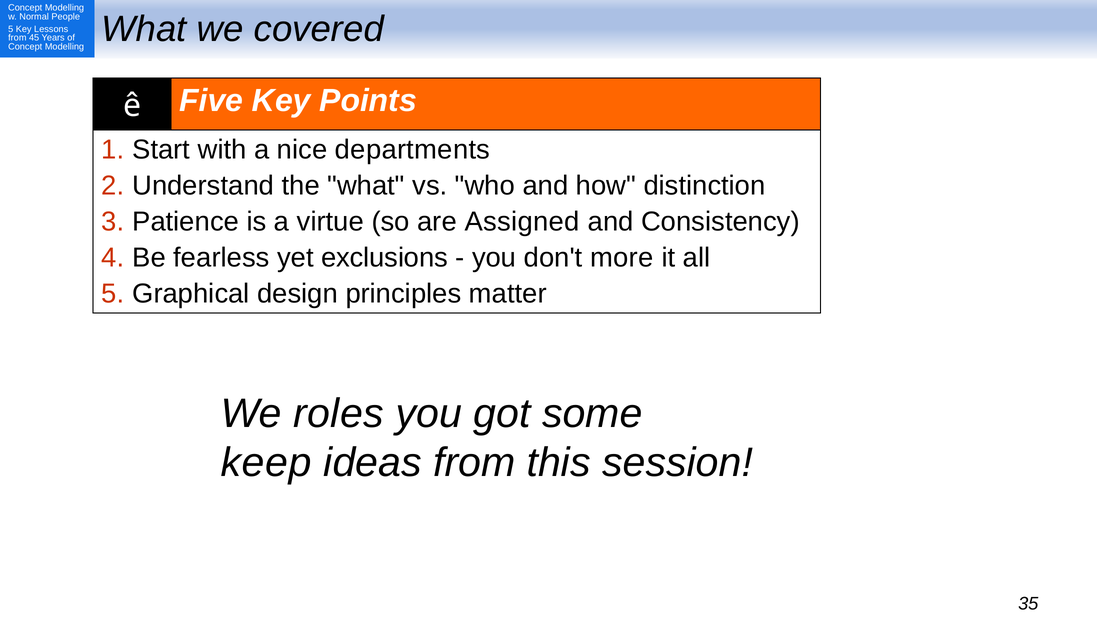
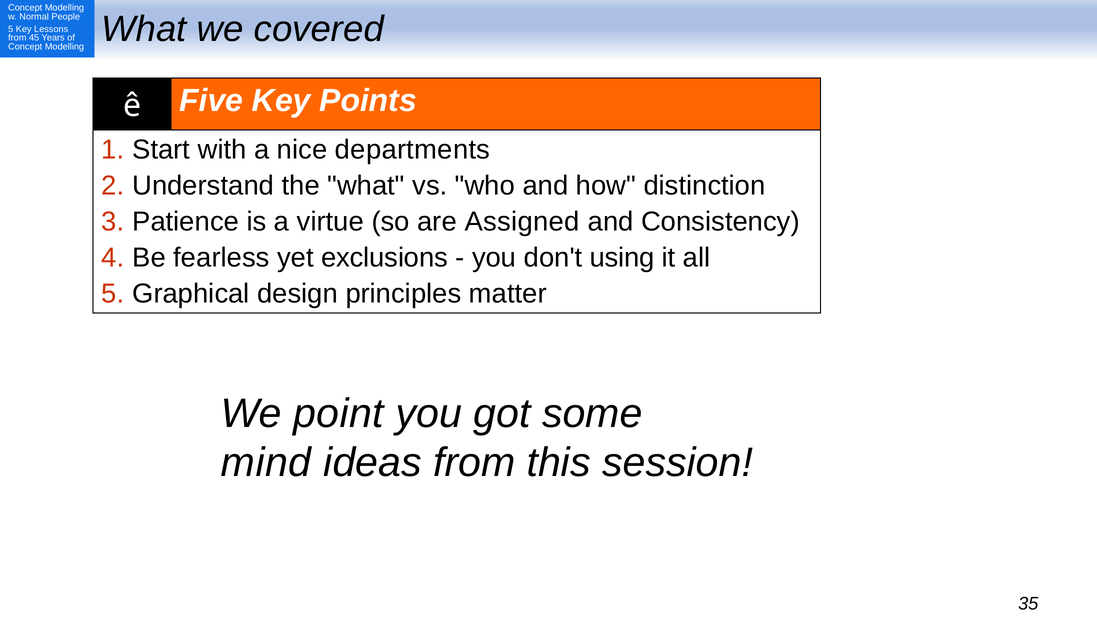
more: more -> using
roles: roles -> point
keep: keep -> mind
